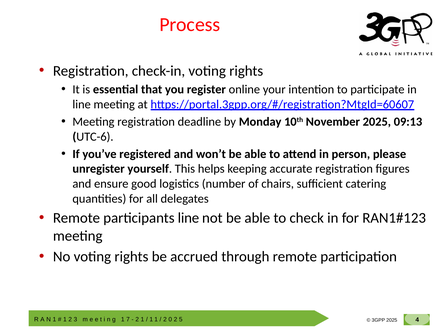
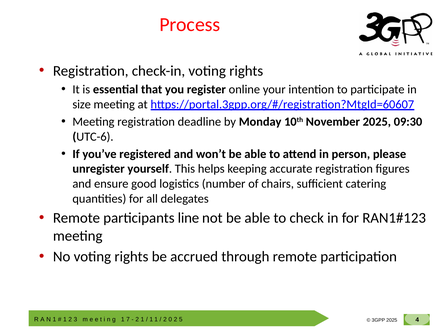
line at (82, 104): line -> size
09:13: 09:13 -> 09:30
